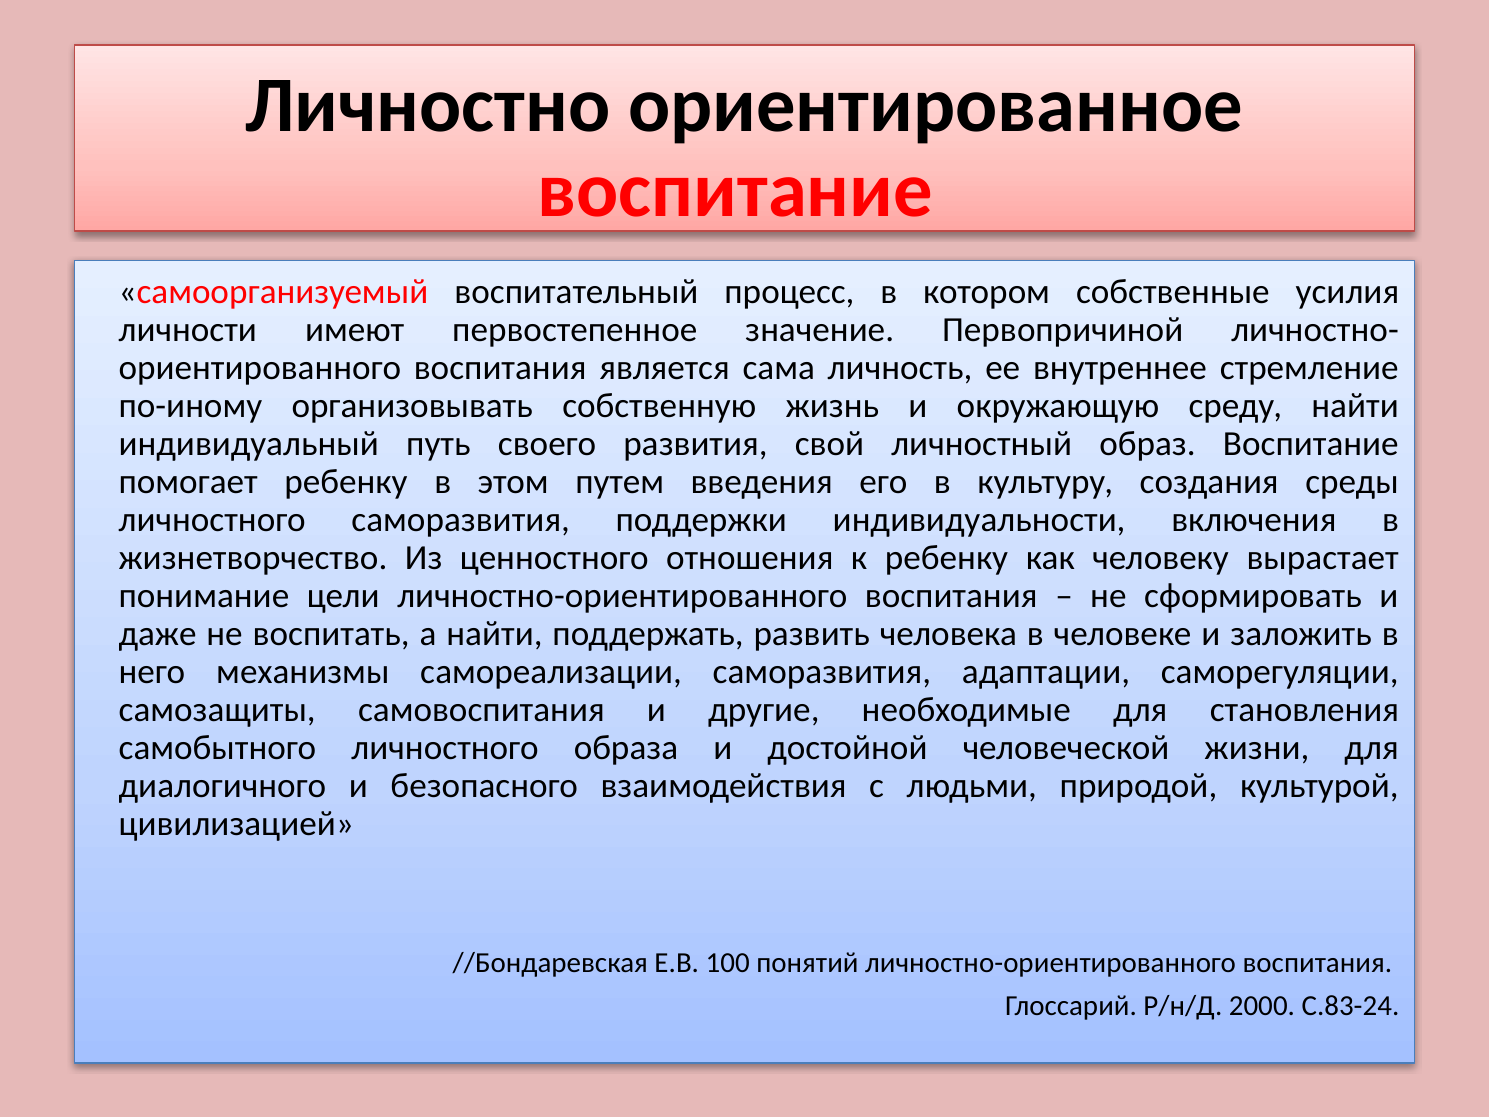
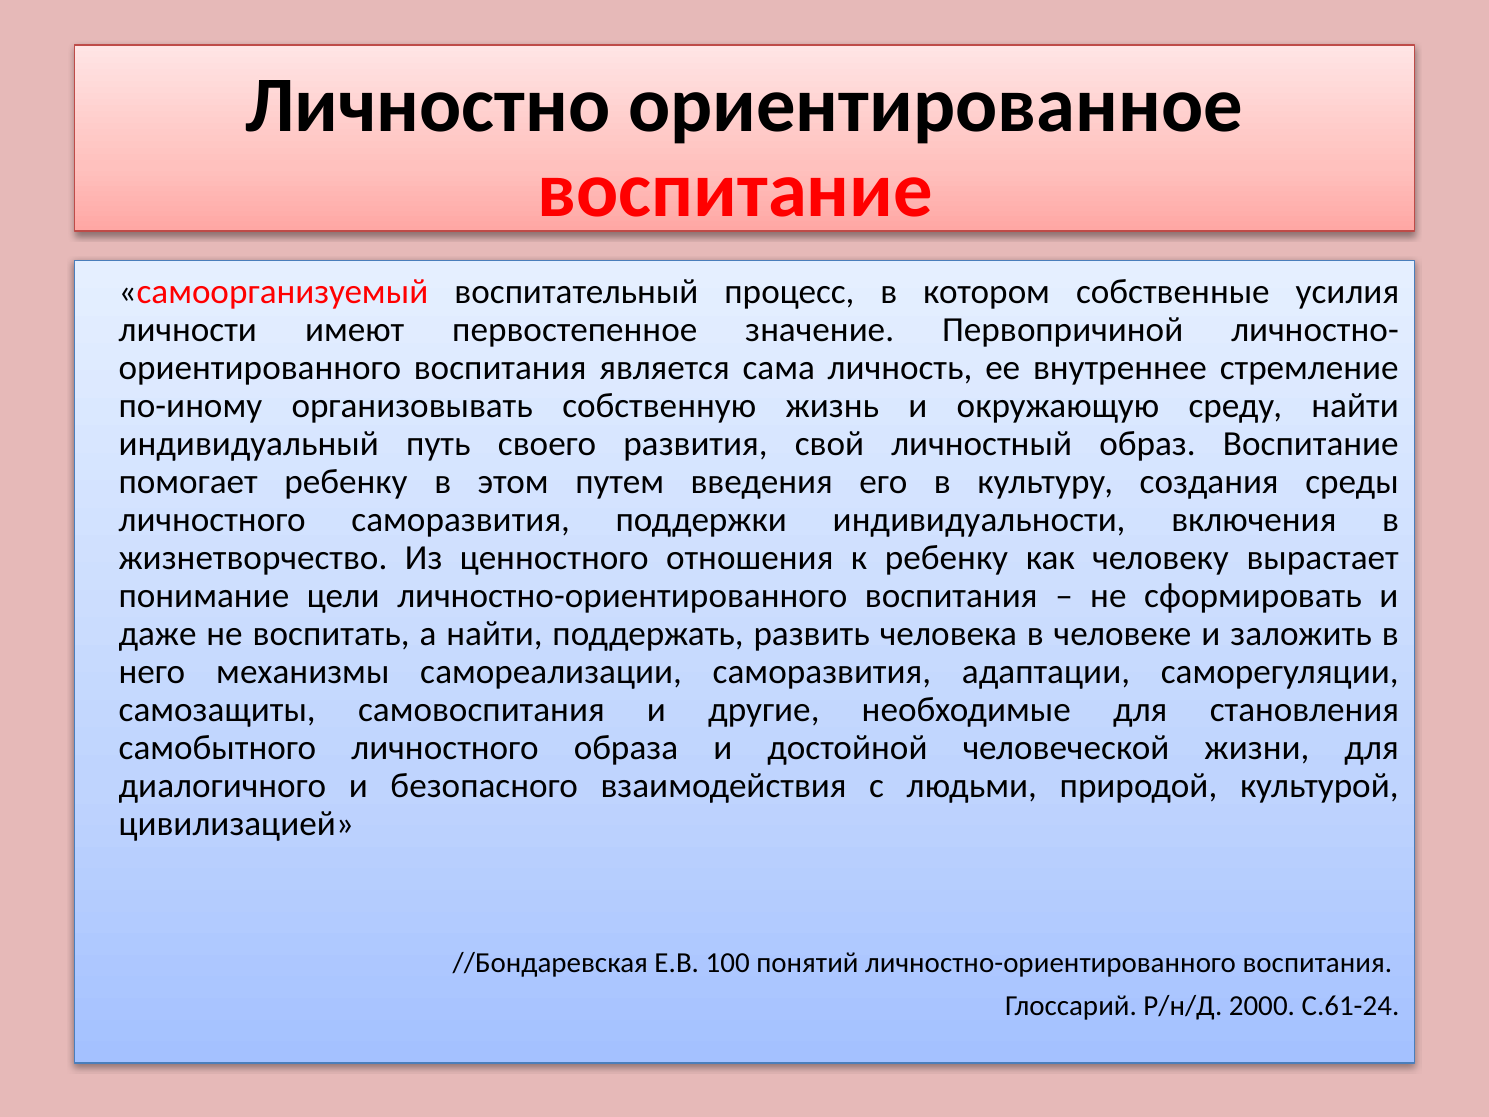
С.83-24: С.83-24 -> С.61-24
